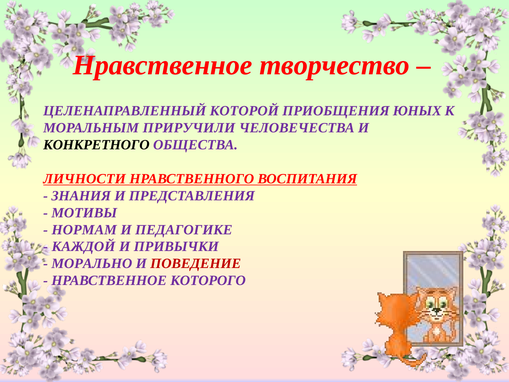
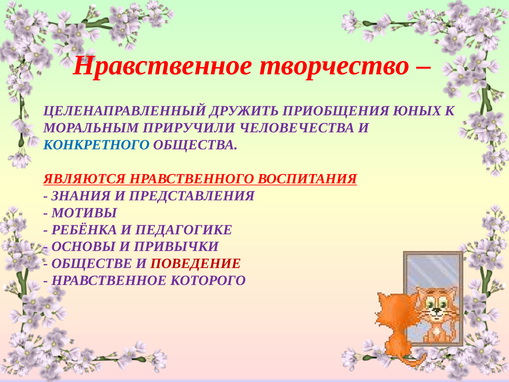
КОТОРОЙ: КОТОРОЙ -> ДРУЖИТЬ
КОНКРЕТНОГО colour: black -> blue
ЛИЧНОСТИ: ЛИЧНОСТИ -> ЯВЛЯЮТСЯ
НОРМАМ: НОРМАМ -> РЕБЁНКА
КАЖДОЙ: КАЖДОЙ -> ОСНОВЫ
МОРАЛЬНО: МОРАЛЬНО -> ОБЩЕСТВЕ
